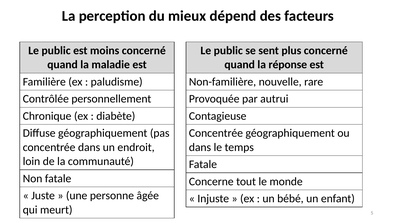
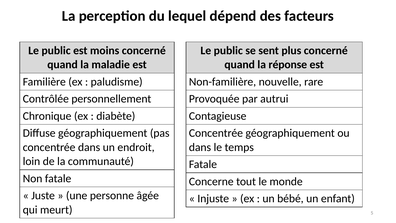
mieux: mieux -> lequel
